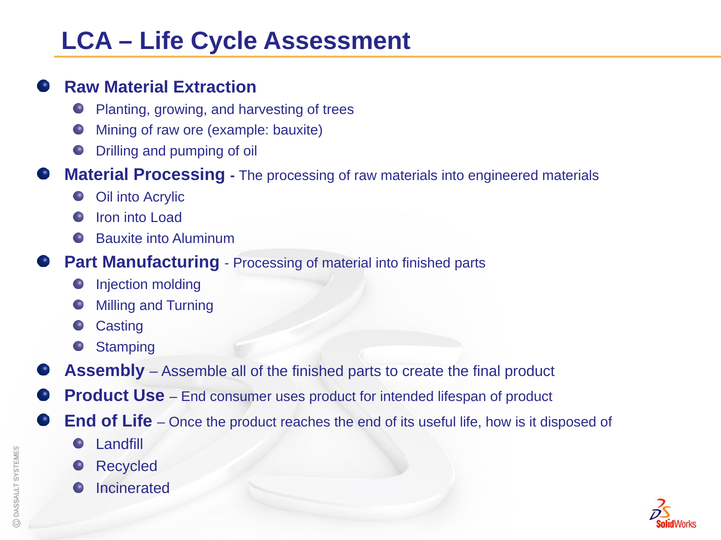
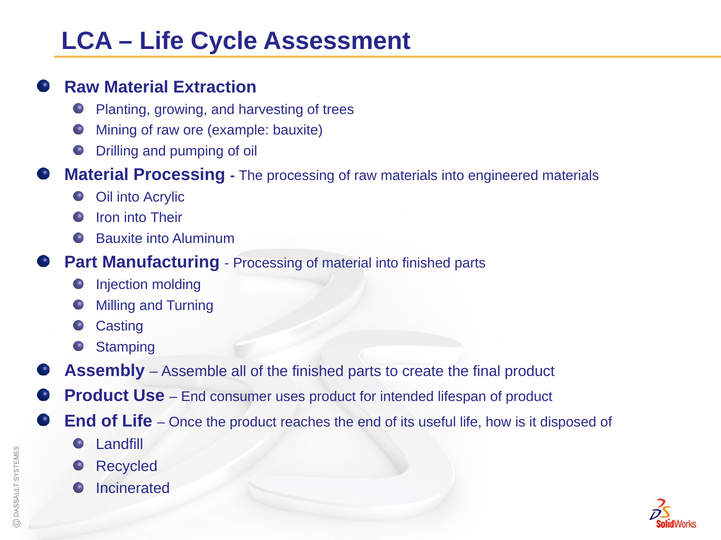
Load: Load -> Their
